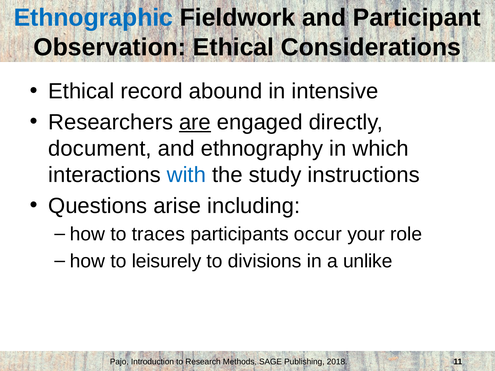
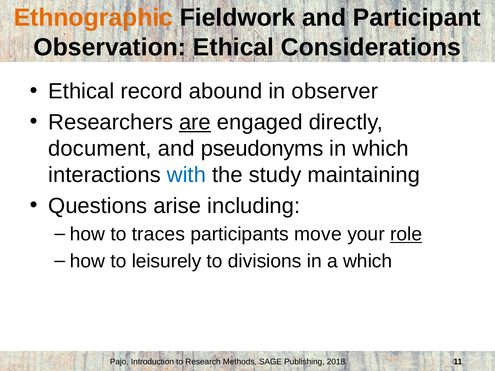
Ethnographic colour: blue -> orange
intensive: intensive -> observer
ethnography: ethnography -> pseudonyms
instructions: instructions -> maintaining
occur: occur -> move
role underline: none -> present
a unlike: unlike -> which
